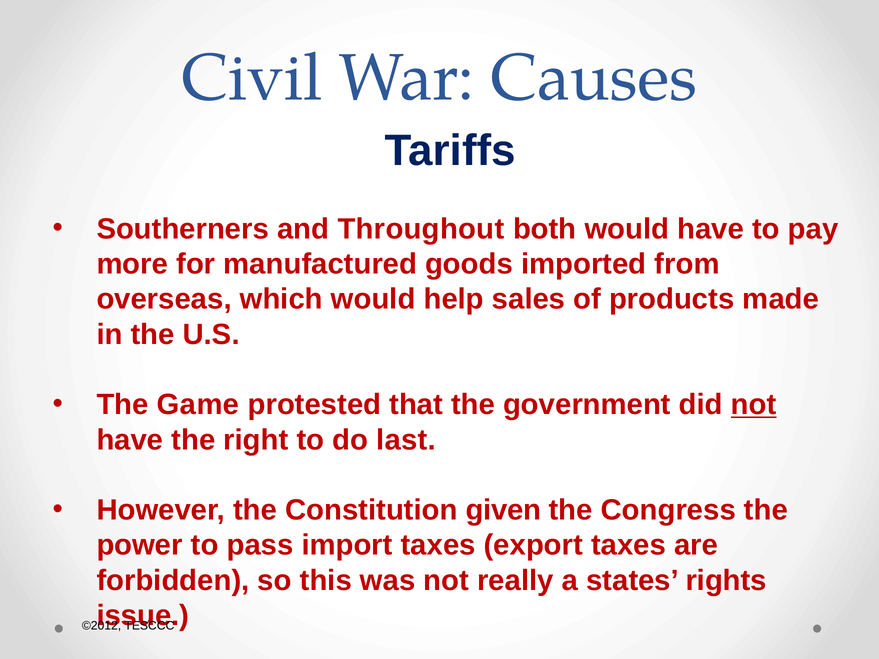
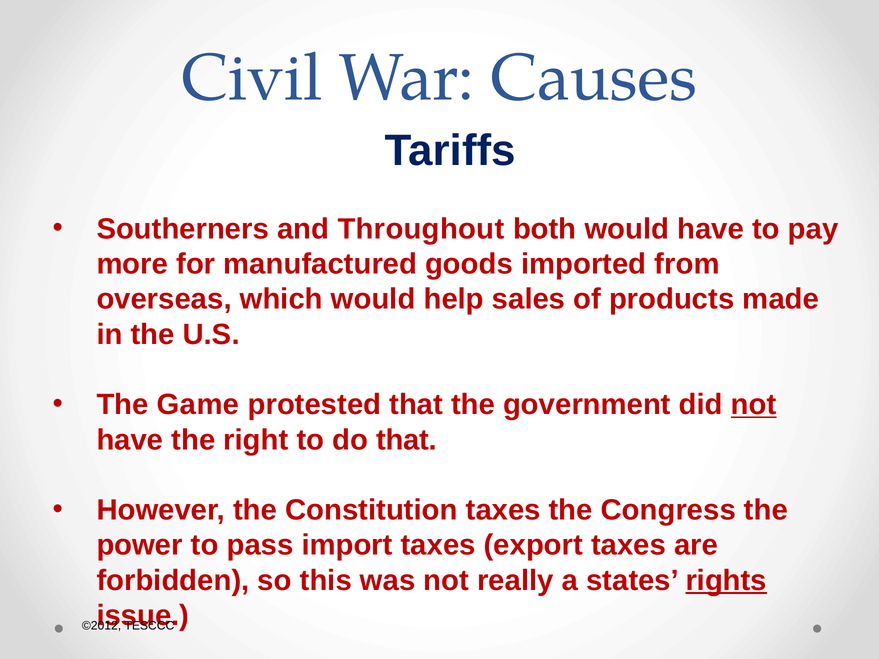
do last: last -> that
Constitution given: given -> taxes
rights underline: none -> present
